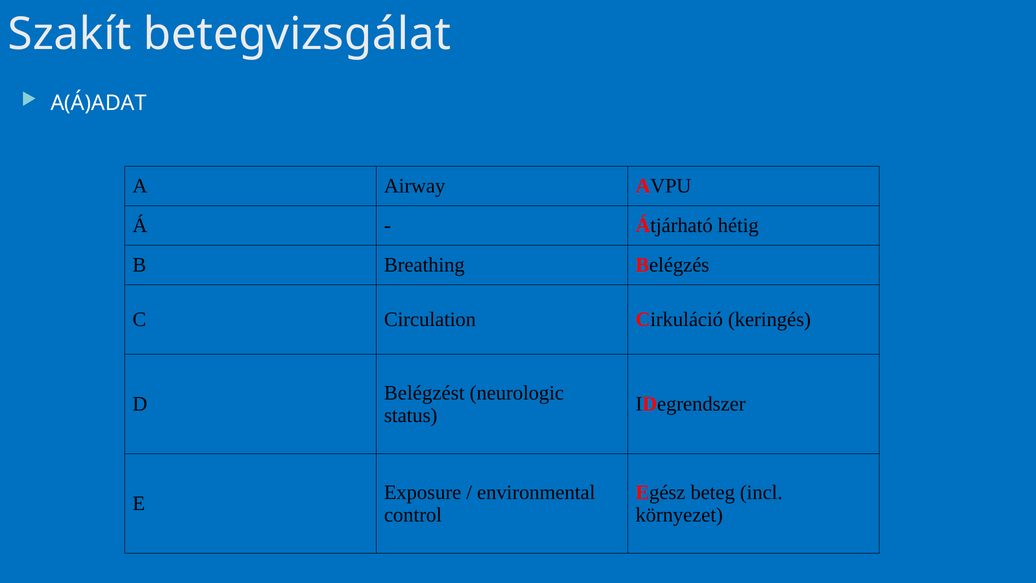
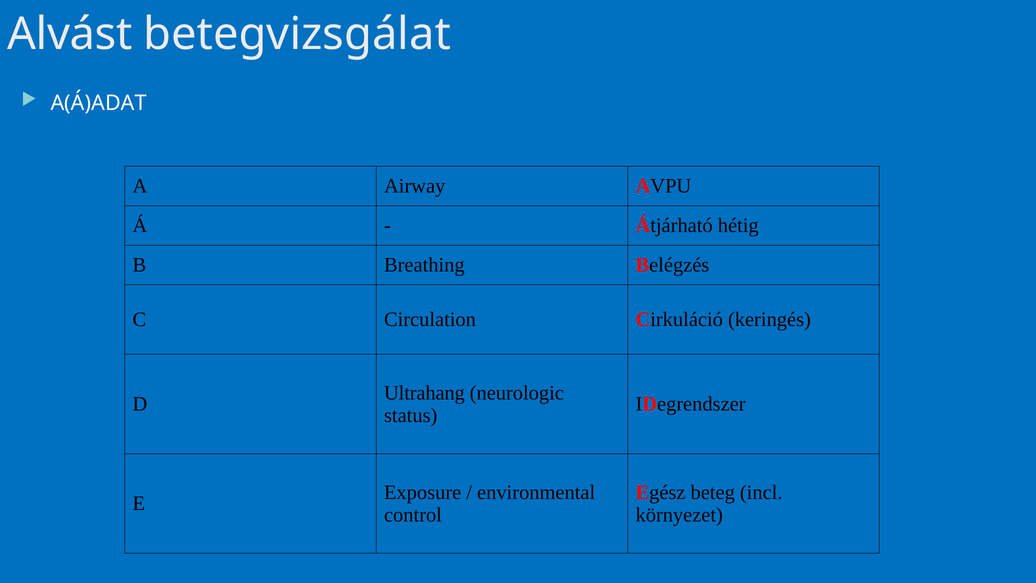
Szakít: Szakít -> Alvást
Belégzést: Belégzést -> Ultrahang
